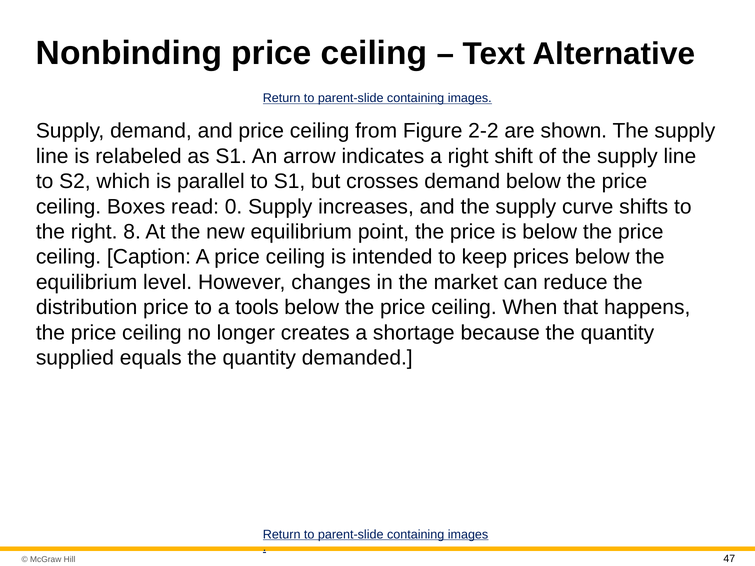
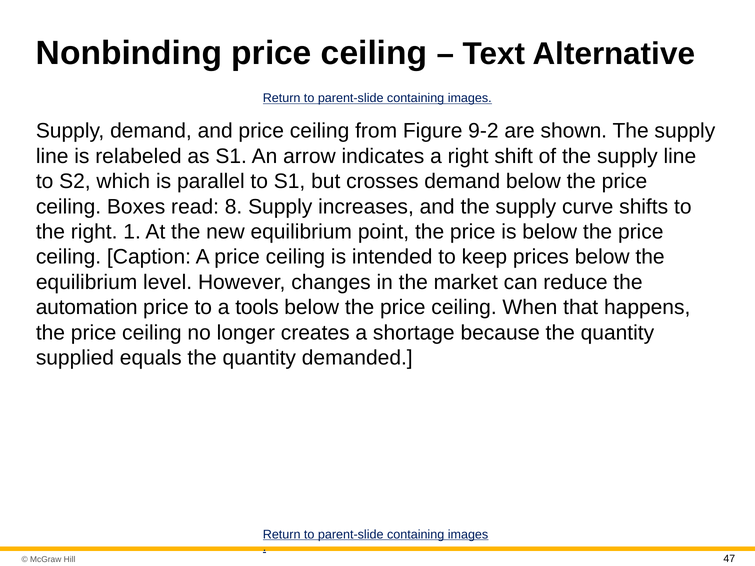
2-2: 2-2 -> 9-2
0: 0 -> 8
8: 8 -> 1
distribution: distribution -> automation
